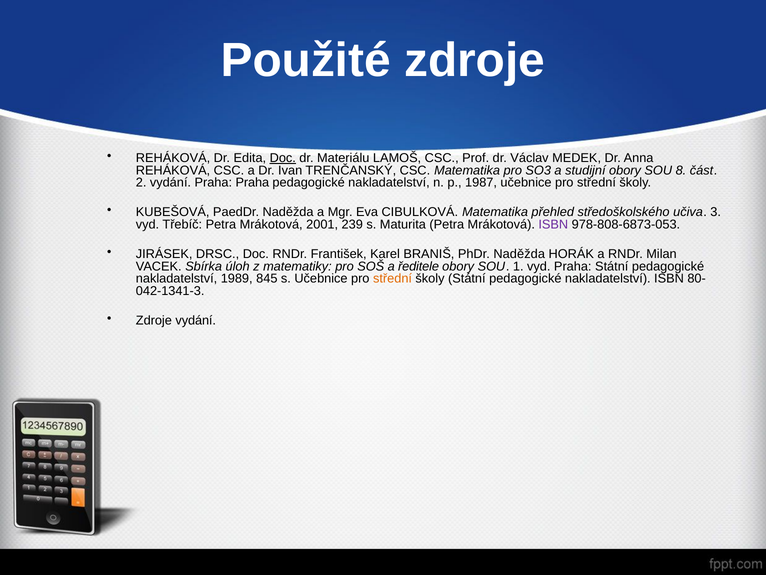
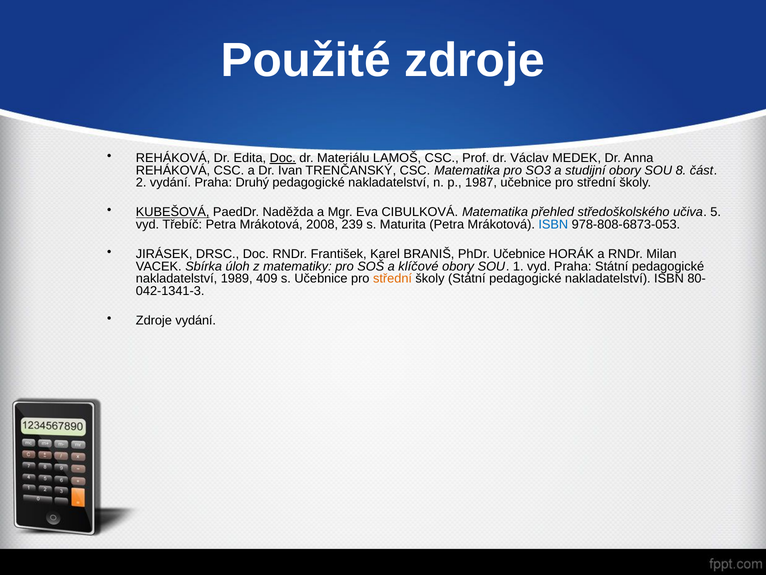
Praha Praha: Praha -> Druhý
KUBEŠOVÁ underline: none -> present
3: 3 -> 5
2001: 2001 -> 2008
ISBN at (553, 224) colour: purple -> blue
PhDr Naděžda: Naděžda -> Učebnice
ředitele: ředitele -> klíčové
845: 845 -> 409
